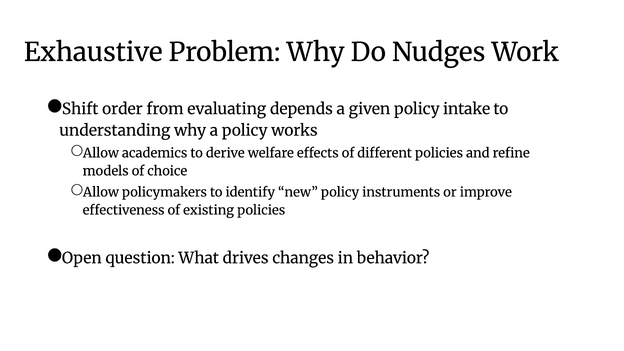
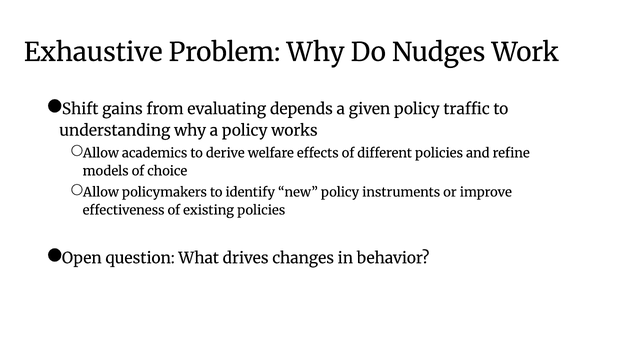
order: order -> gains
intake: intake -> traffic
